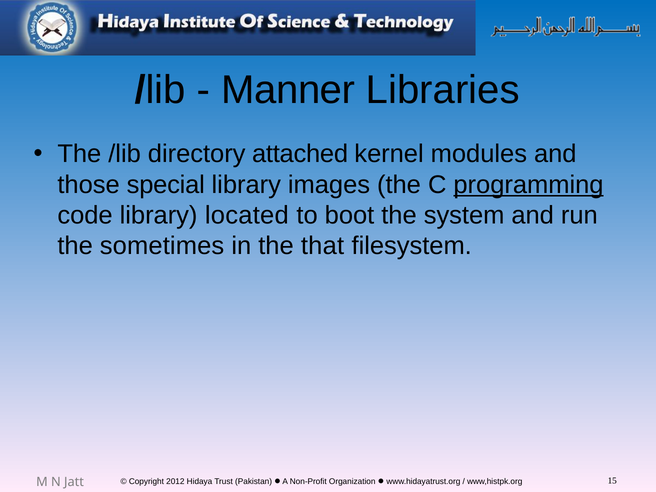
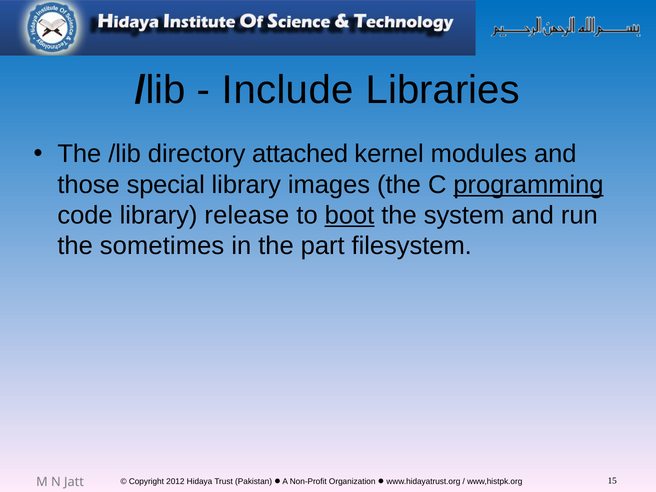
Manner: Manner -> Include
located: located -> release
boot underline: none -> present
that: that -> part
